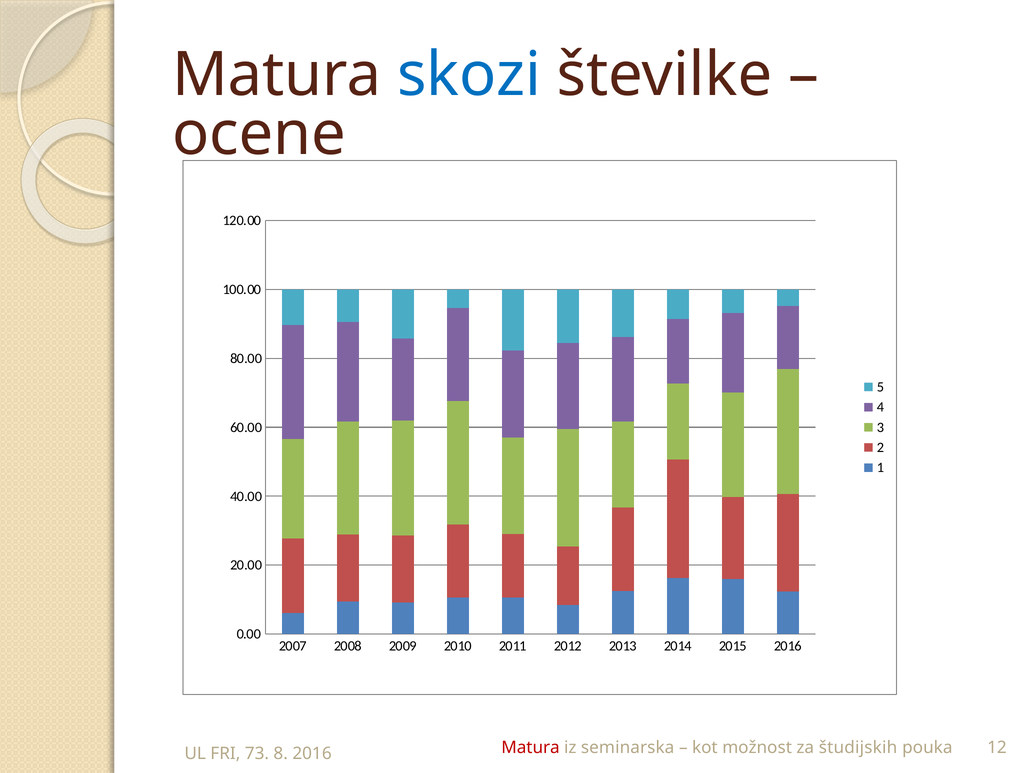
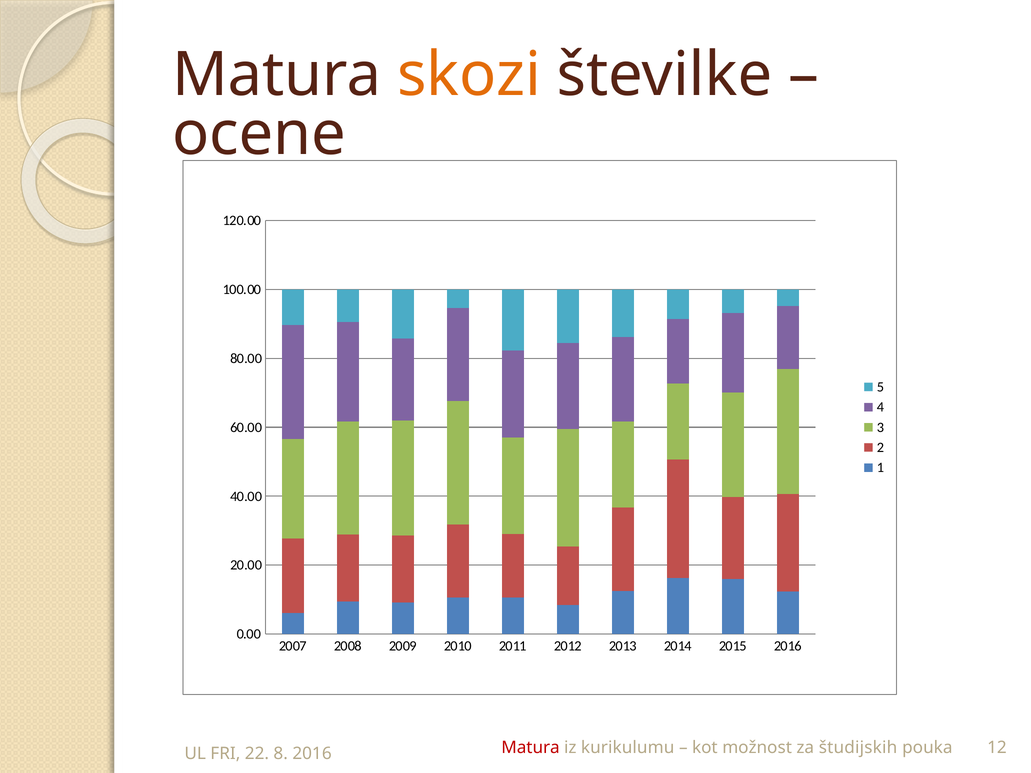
skozi colour: blue -> orange
seminarska: seminarska -> kurikulumu
73: 73 -> 22
